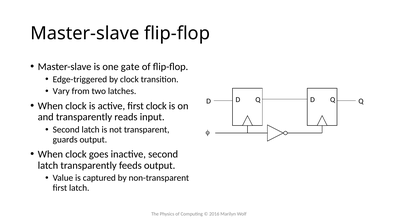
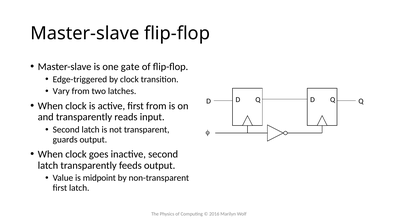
first clock: clock -> from
captured: captured -> midpoint
